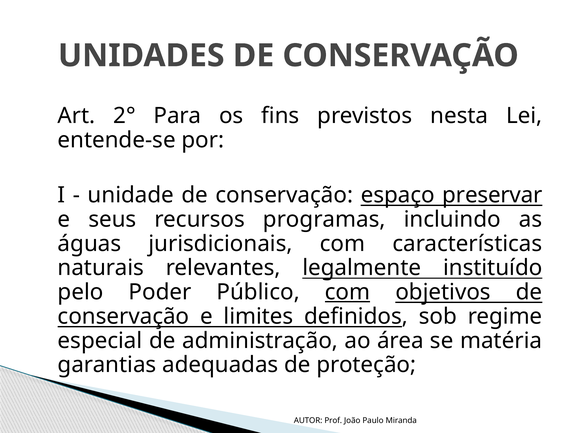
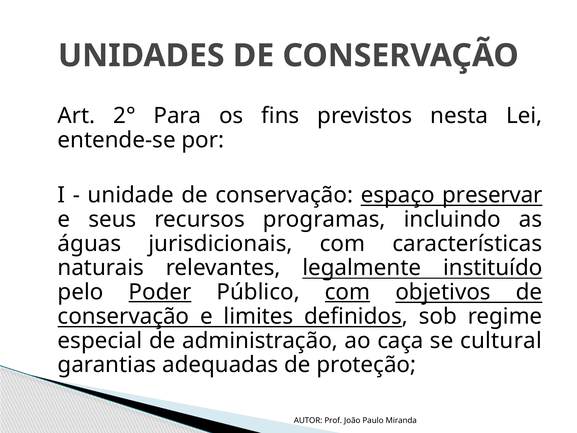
Poder underline: none -> present
área: área -> caça
matéria: matéria -> cultural
